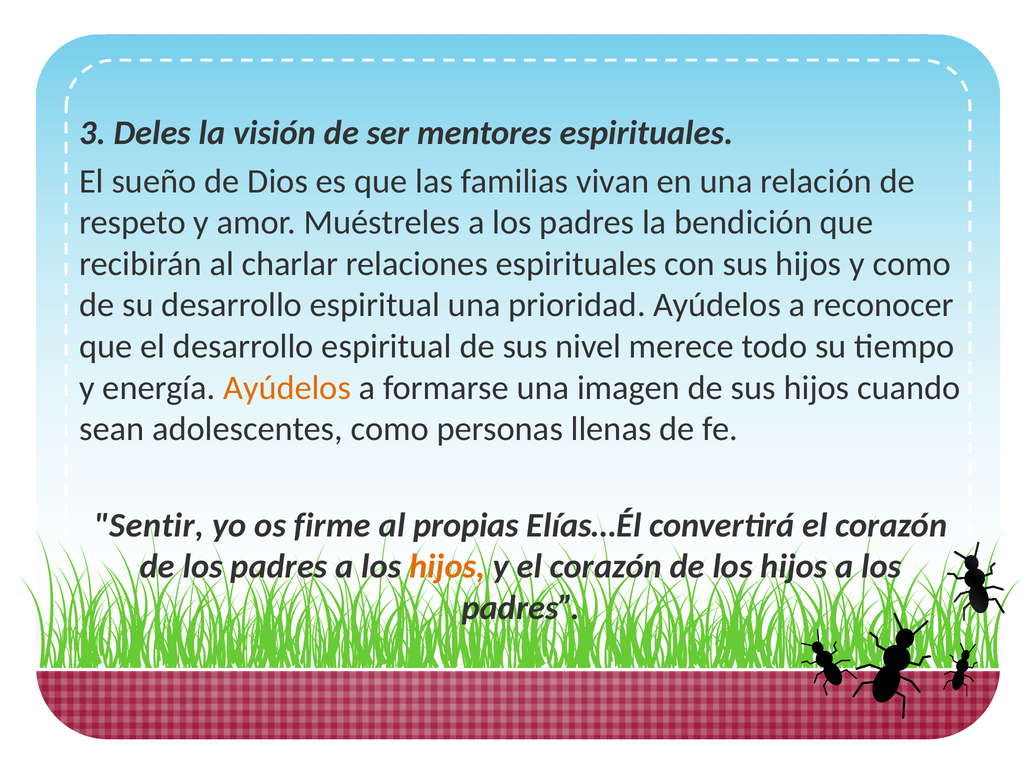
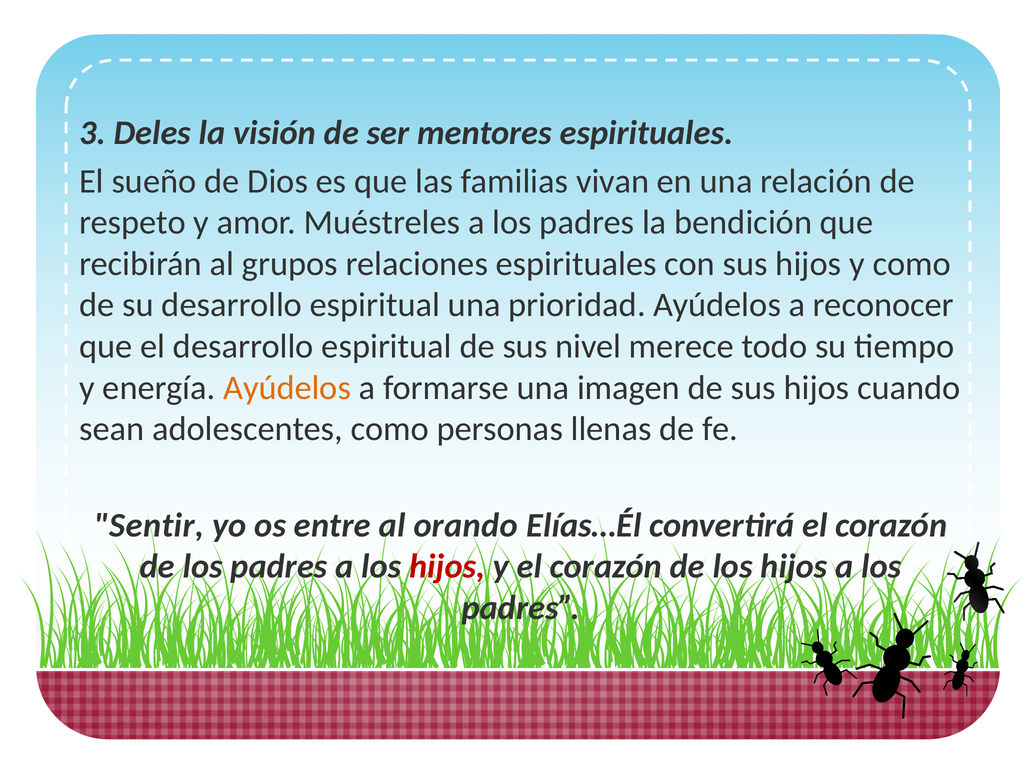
charlar: charlar -> grupos
firme: firme -> entre
propias: propias -> orando
hijos at (447, 567) colour: orange -> red
